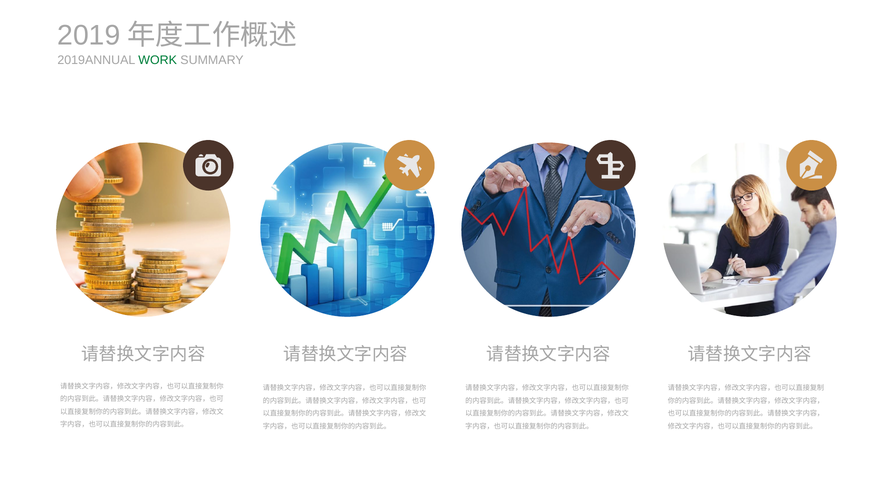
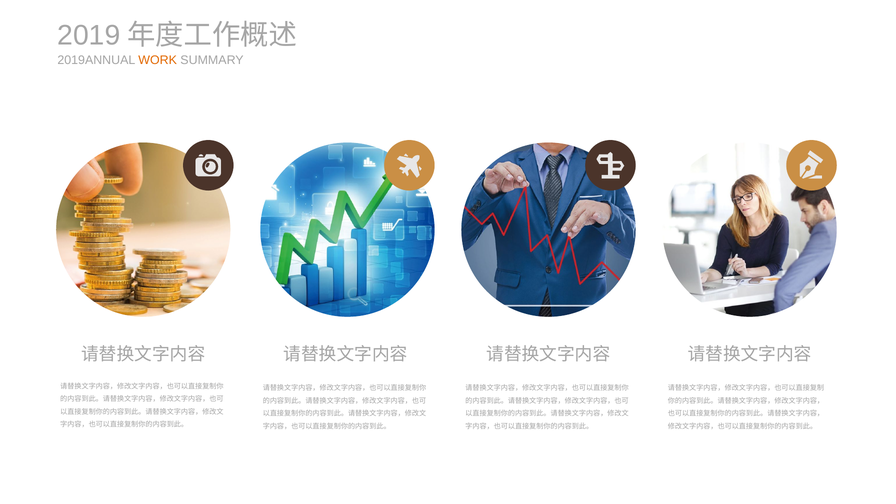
WORK colour: green -> orange
